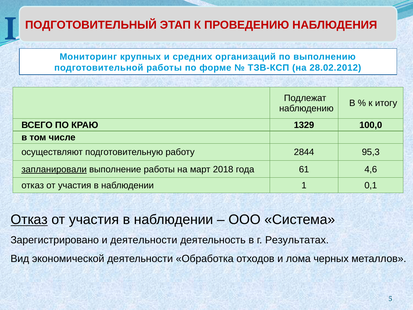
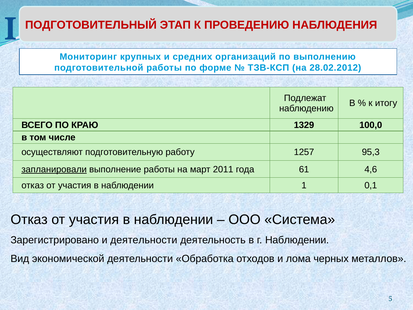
2844: 2844 -> 1257
2018: 2018 -> 2011
Отказ at (29, 220) underline: present -> none
г Результатах: Результатах -> Наблюдении
